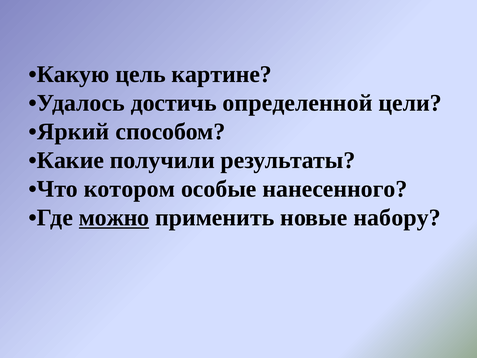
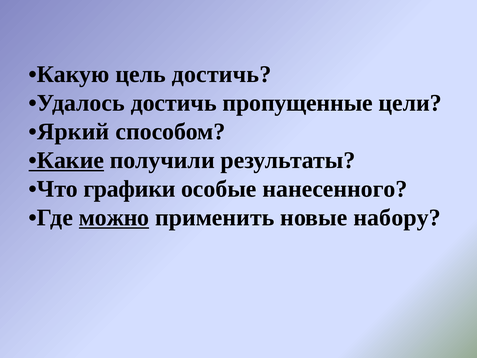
цель картине: картине -> достичь
определенной: определенной -> пропущенные
Какие underline: none -> present
котором: котором -> графики
